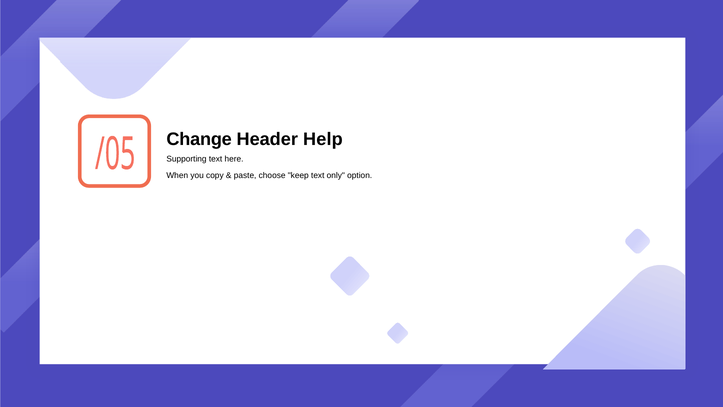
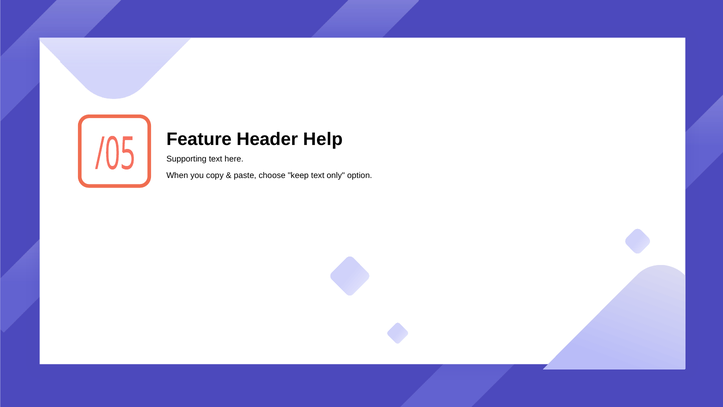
Change: Change -> Feature
